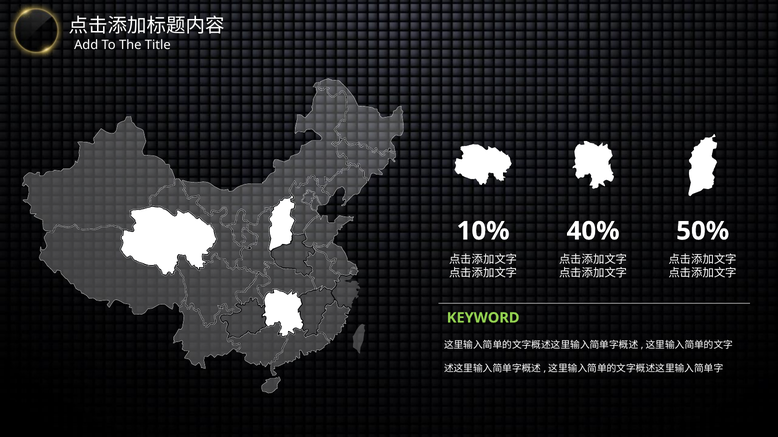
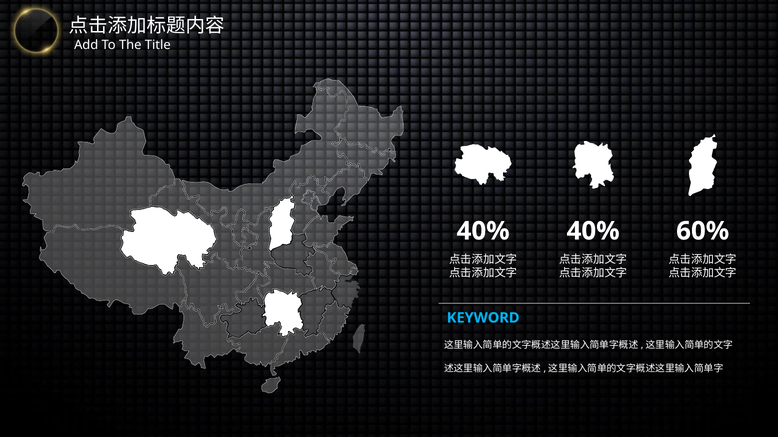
10% at (483, 231): 10% -> 40%
50%: 50% -> 60%
KEYWORD colour: light green -> light blue
